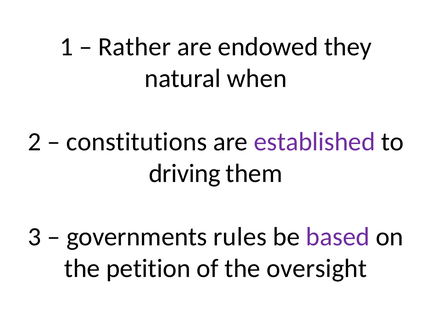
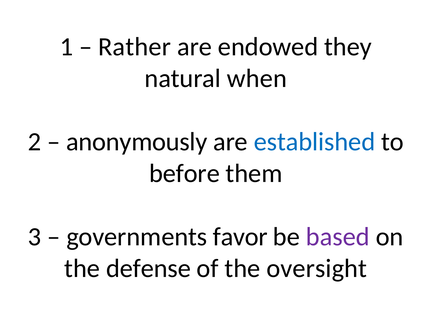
constitutions: constitutions -> anonymously
established colour: purple -> blue
driving: driving -> before
rules: rules -> favor
petition: petition -> defense
